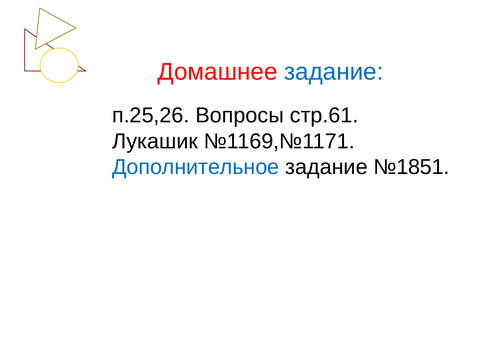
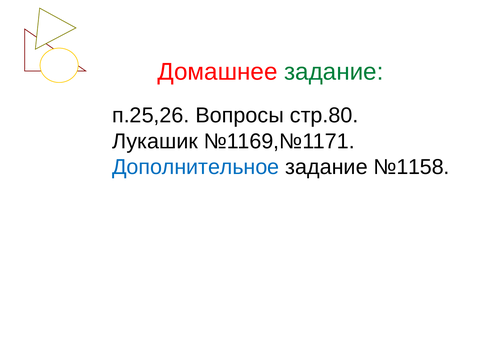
задание at (334, 72) colour: blue -> green
стр.61: стр.61 -> стр.80
№1851: №1851 -> №1158
